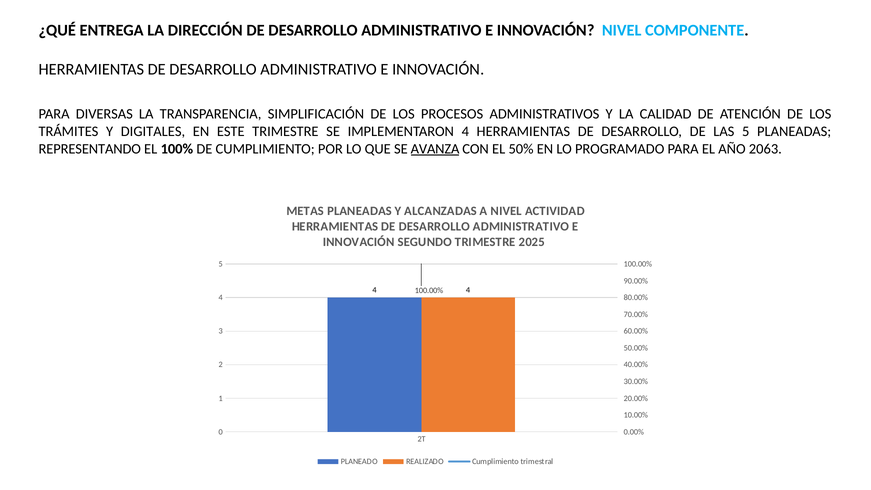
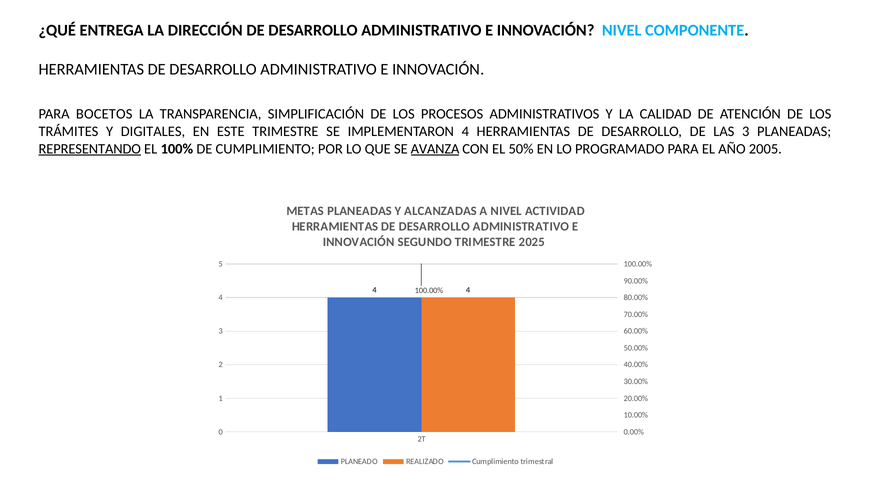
DIVERSAS: DIVERSAS -> BOCETOS
LAS 5: 5 -> 3
REPRESENTANDO underline: none -> present
2063: 2063 -> 2005
